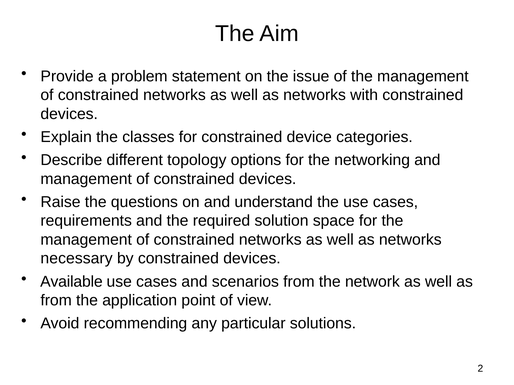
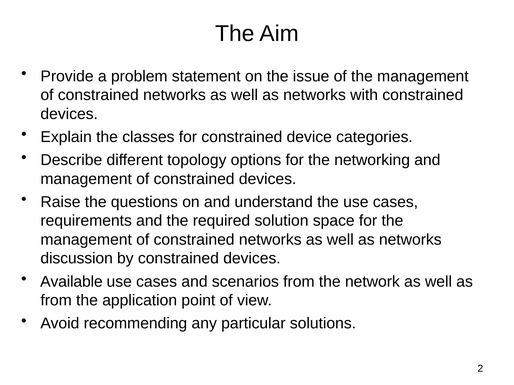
necessary: necessary -> discussion
